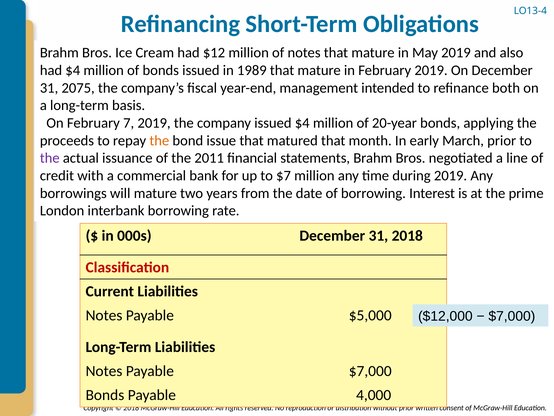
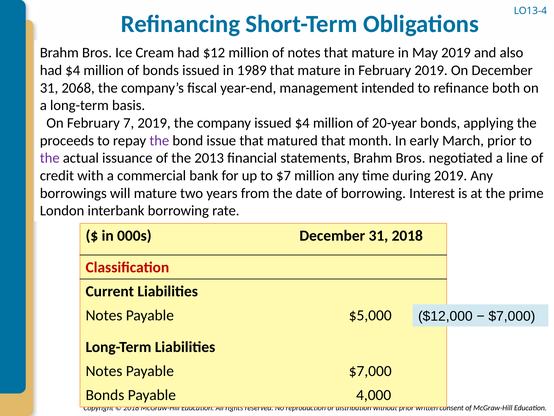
2075: 2075 -> 2068
the at (159, 140) colour: orange -> purple
2011: 2011 -> 2013
